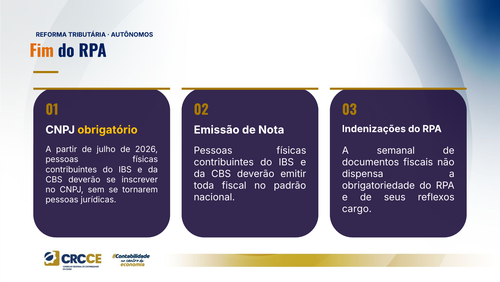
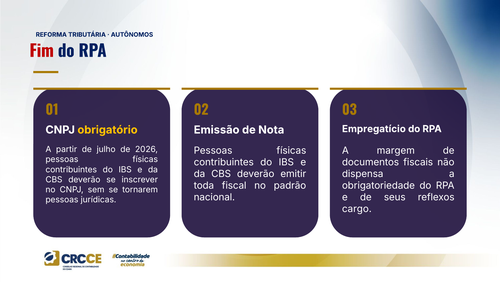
Fim colour: orange -> red
Indenizações: Indenizações -> Empregatício
semanal: semanal -> margem
